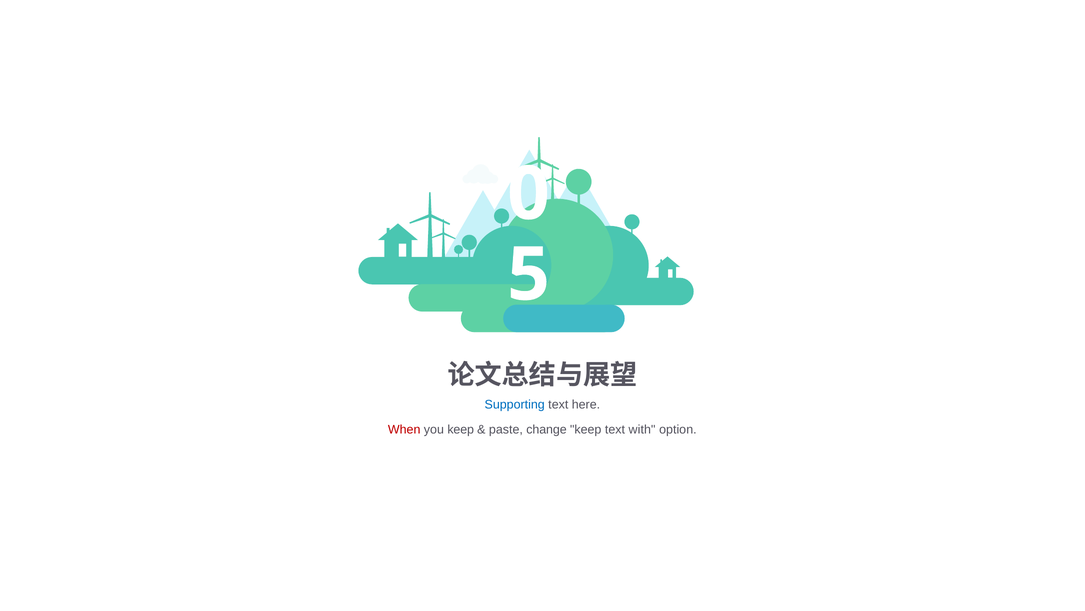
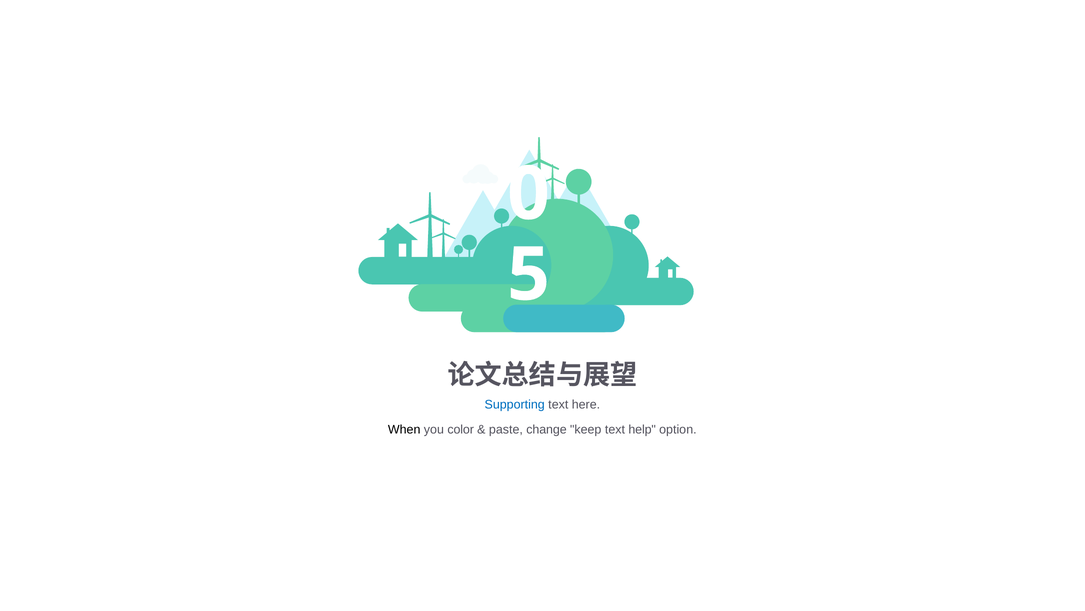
When colour: red -> black
you keep: keep -> color
with: with -> help
